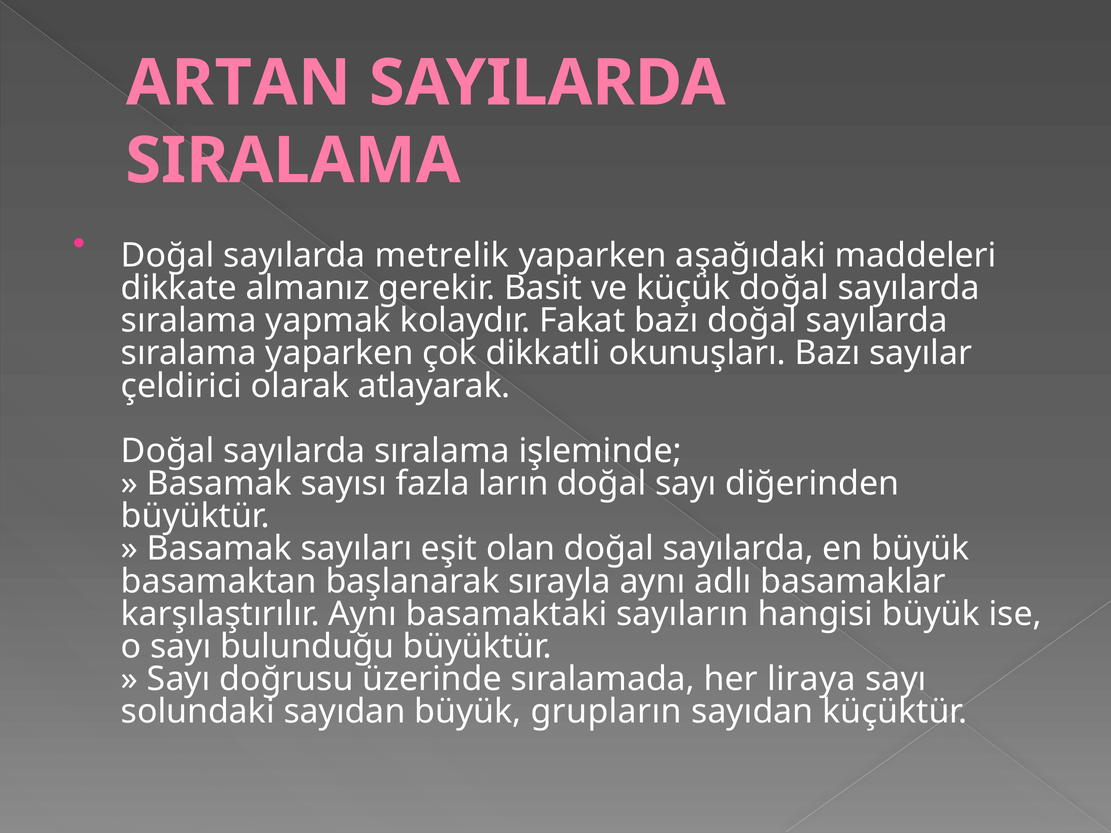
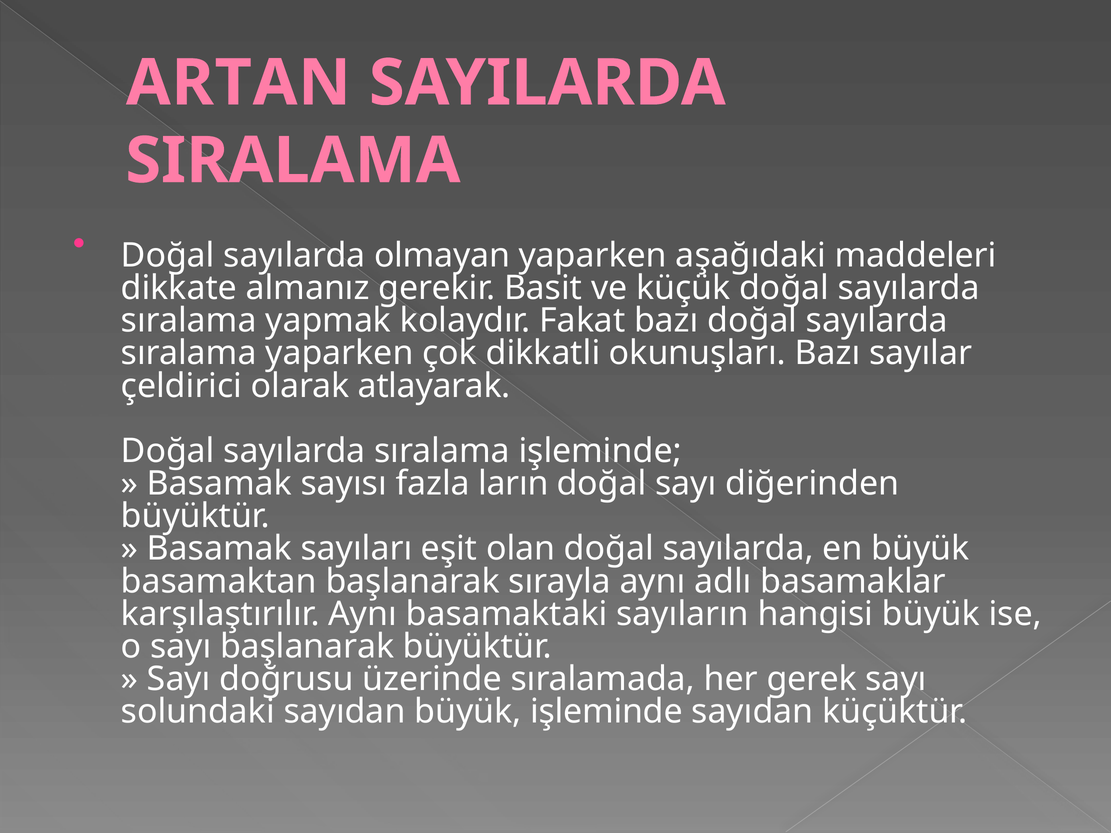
metrelik: metrelik -> olmayan
sayı bulunduğu: bulunduğu -> başlanarak
liraya: liraya -> gerek
büyük grupların: grupların -> işleminde
